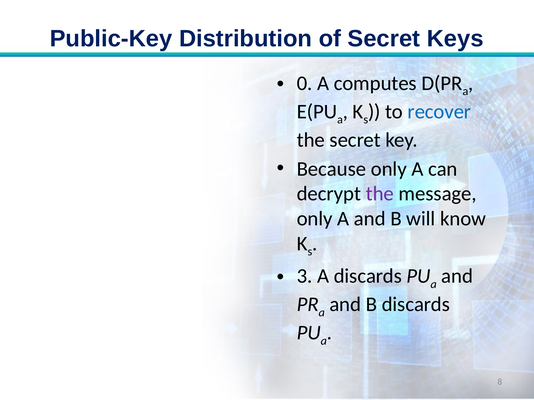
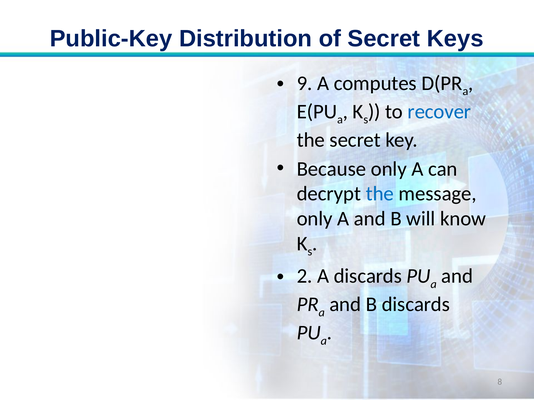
0: 0 -> 9
the at (380, 194) colour: purple -> blue
3: 3 -> 2
